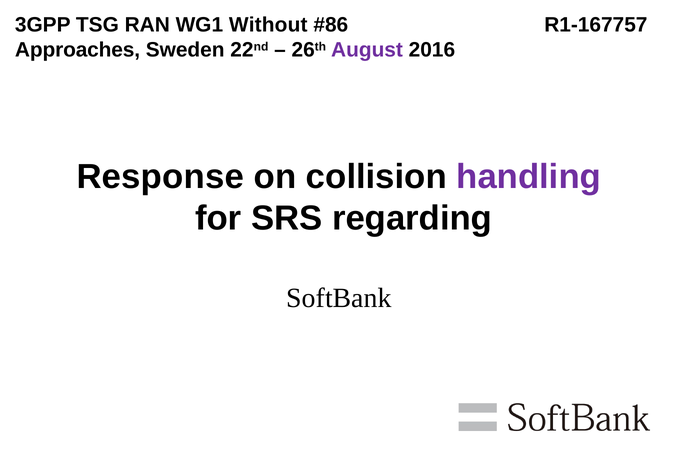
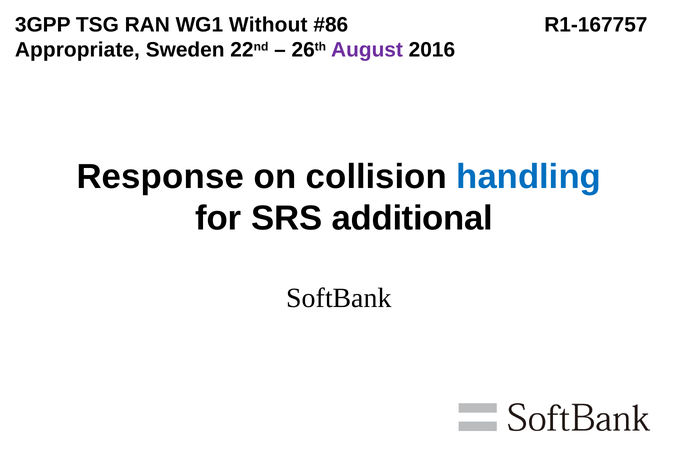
Approaches: Approaches -> Appropriate
handling colour: purple -> blue
regarding: regarding -> additional
